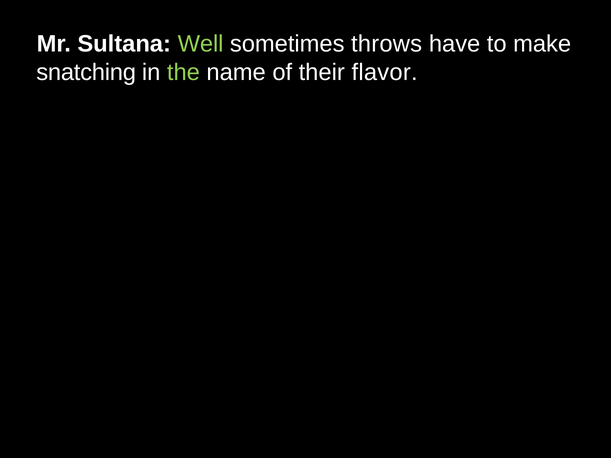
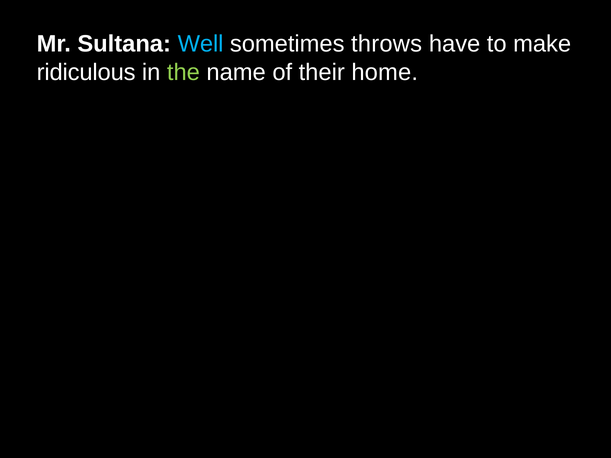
Well colour: light green -> light blue
snatching: snatching -> ridiculous
flavor: flavor -> home
